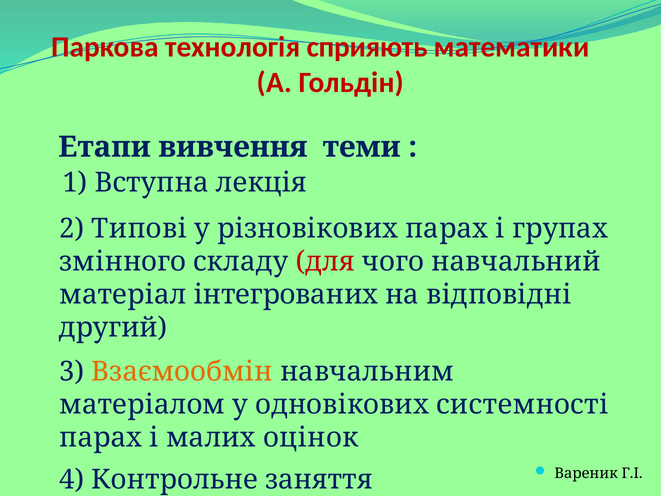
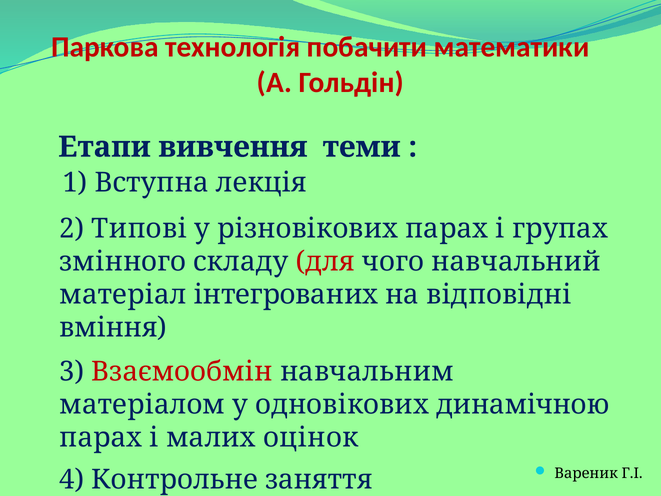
сприяють: сприяють -> побачити
другий: другий -> вміння
Взаємообмін colour: orange -> red
системності: системності -> динамiчною
